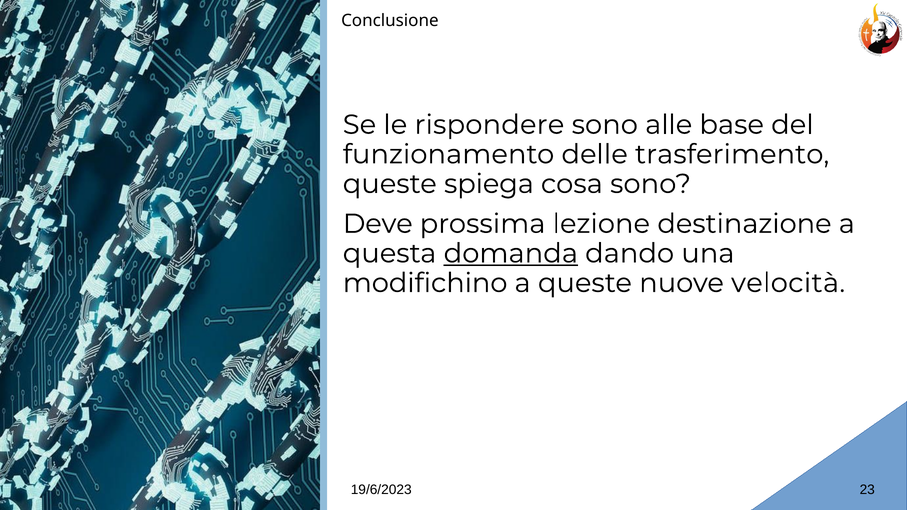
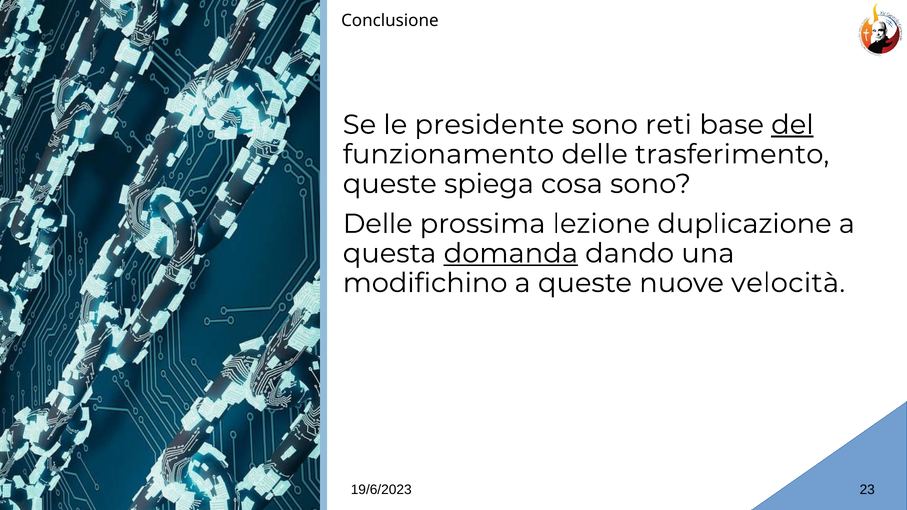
rispondere: rispondere -> presidente
alle: alle -> reti
del underline: none -> present
Deve at (378, 224): Deve -> Delle
destinazione: destinazione -> duplicazione
